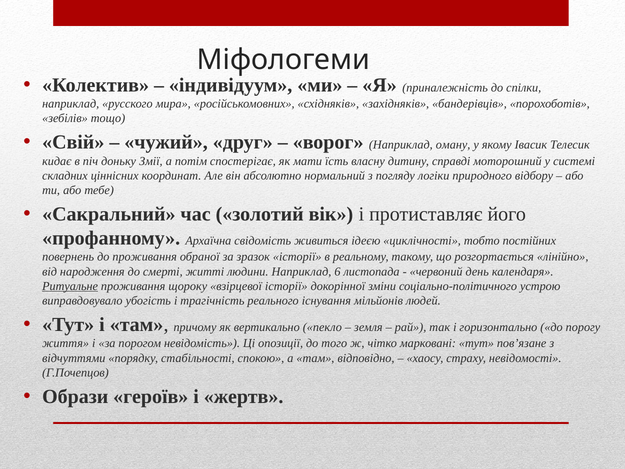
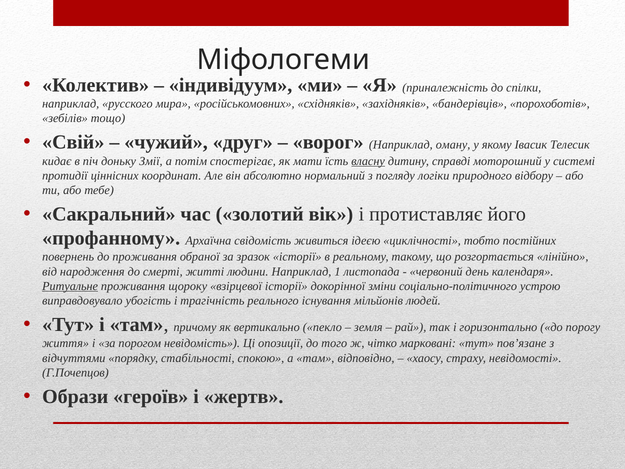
власну underline: none -> present
складних: складних -> протидії
6: 6 -> 1
